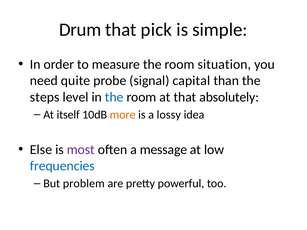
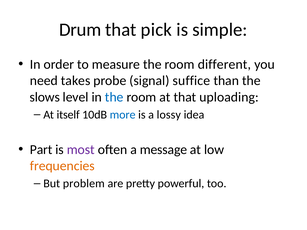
situation: situation -> different
quite: quite -> takes
capital: capital -> suffice
steps: steps -> slows
absolutely: absolutely -> uploading
more colour: orange -> blue
Else: Else -> Part
frequencies colour: blue -> orange
